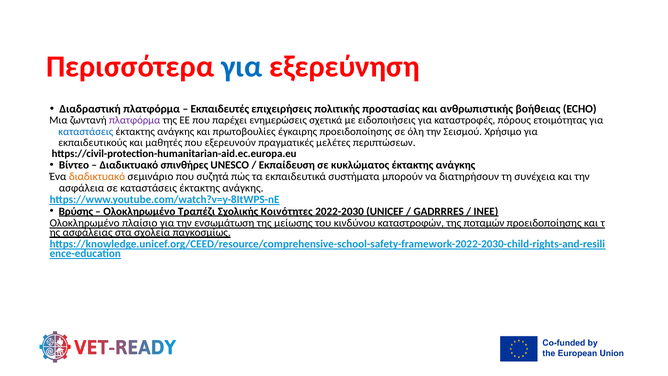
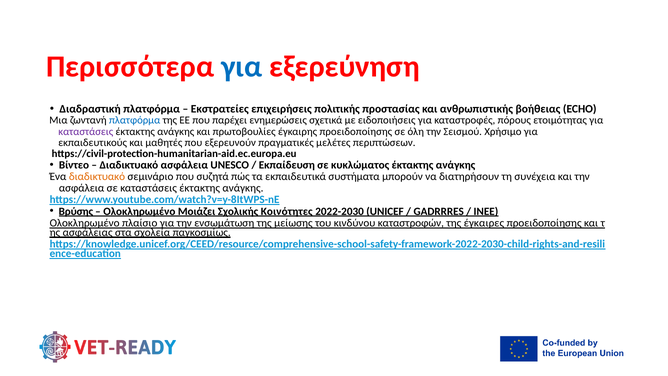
Εκπαιδευτές: Εκπαιδευτές -> Εκστρατείες
πλατφόρμα at (135, 120) colour: purple -> blue
καταστάσεις at (86, 131) colour: blue -> purple
Διαδικτυακό σπινθήρες: σπινθήρες -> ασφάλεια
Τραπέζι: Τραπέζι -> Μοιάζει
ποταμών: ποταμών -> έγκαιρες
